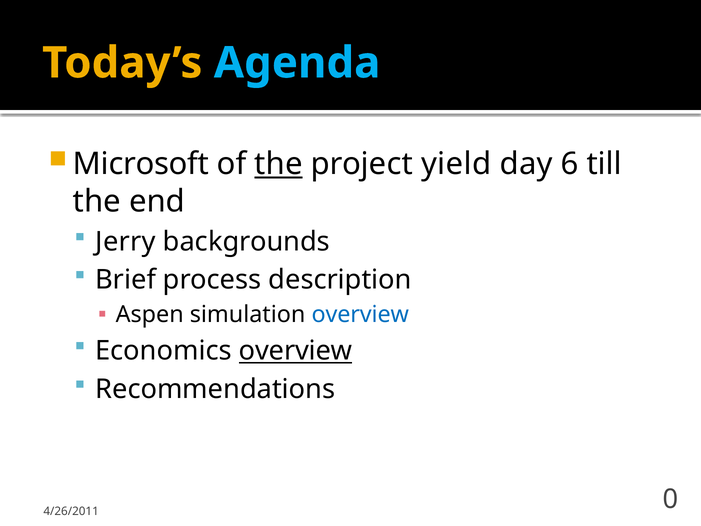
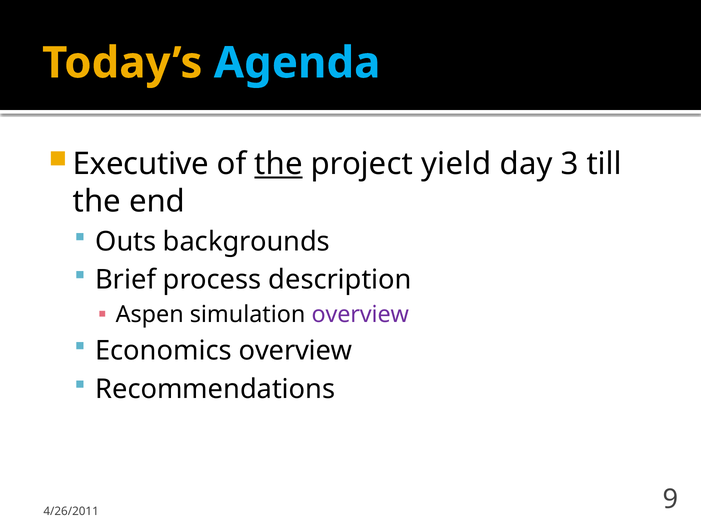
Microsoft: Microsoft -> Executive
6: 6 -> 3
Jerry: Jerry -> Outs
overview at (360, 315) colour: blue -> purple
overview at (296, 351) underline: present -> none
0: 0 -> 9
